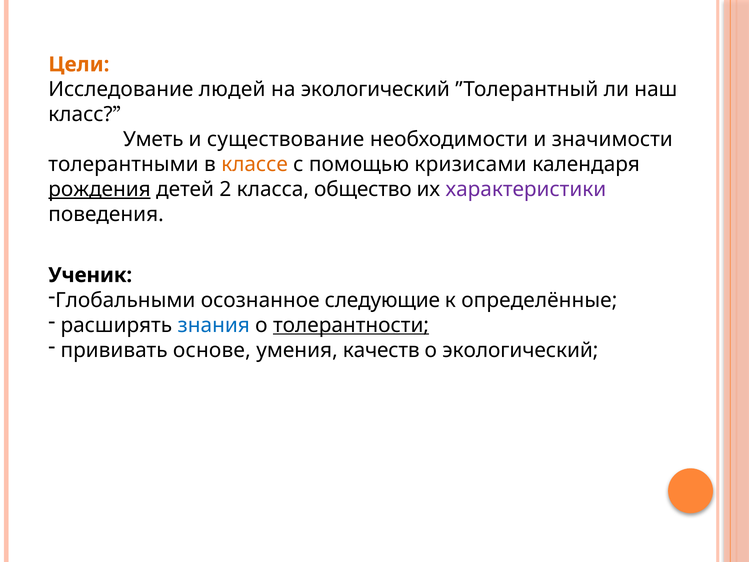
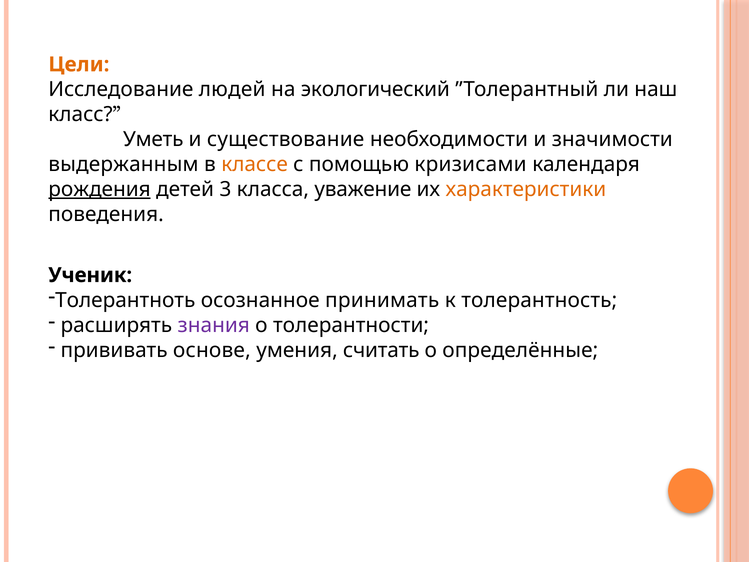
толерантными: толерантными -> выдержанным
2: 2 -> 3
общество: общество -> уважение
характеристики colour: purple -> orange
Глобальными: Глобальными -> Толерантноть
следующие: следующие -> принимать
определённые: определённые -> толерантность
знания colour: blue -> purple
толерантности underline: present -> none
качеств: качеств -> считать
о экологический: экологический -> определённые
